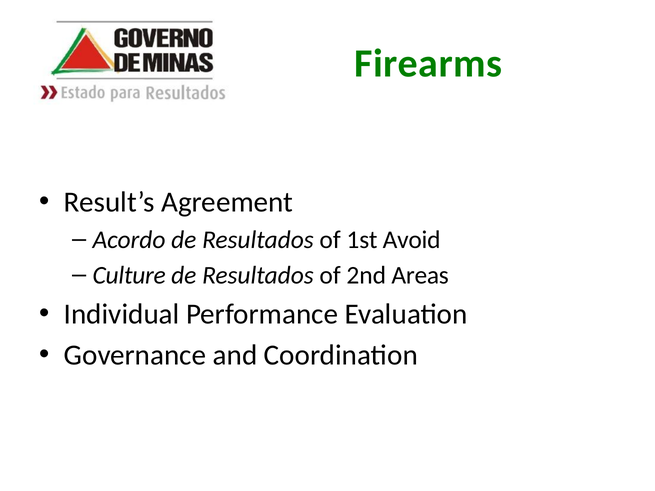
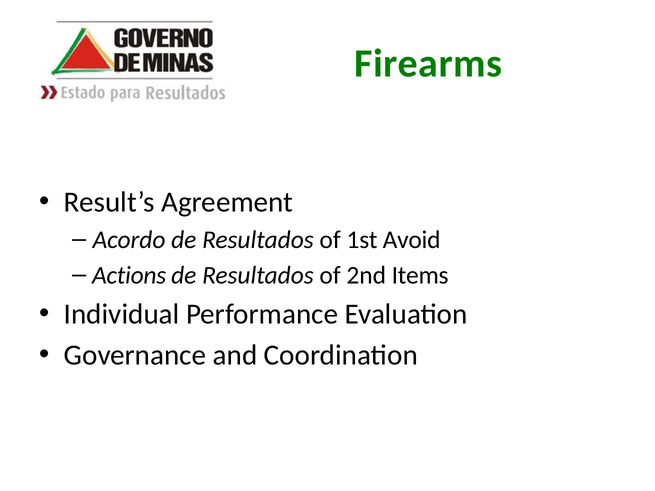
Culture: Culture -> Actions
Areas: Areas -> Items
